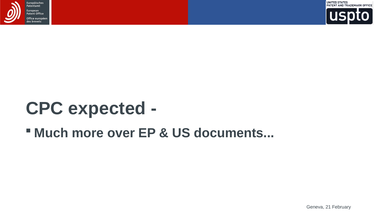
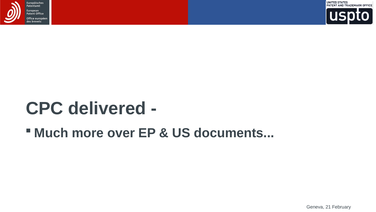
expected: expected -> delivered
